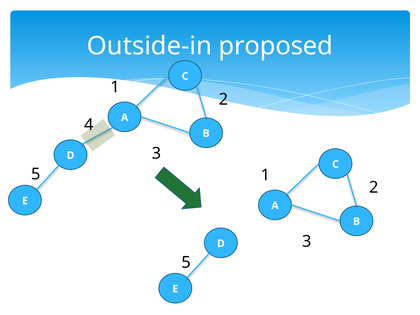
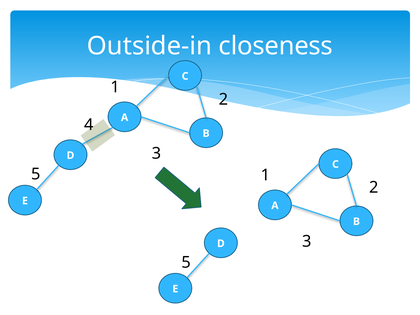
proposed: proposed -> closeness
